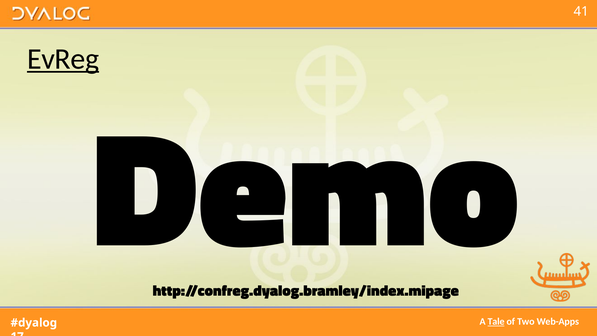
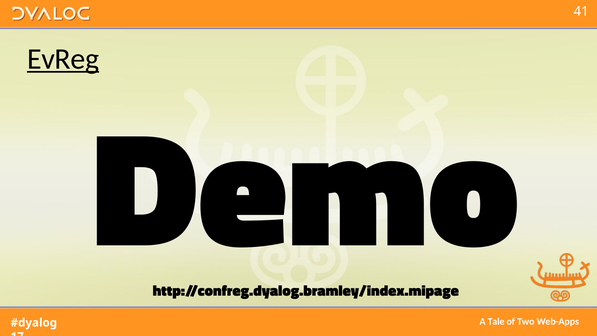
Tale underline: present -> none
